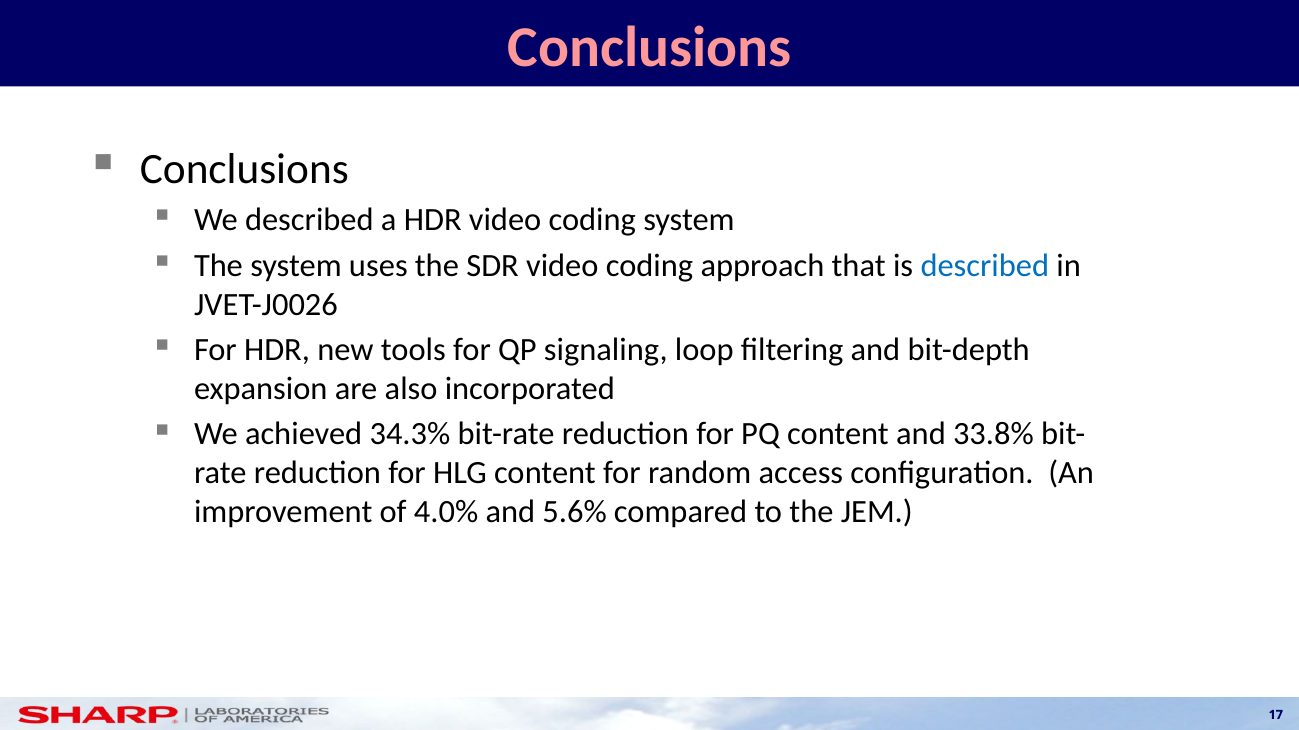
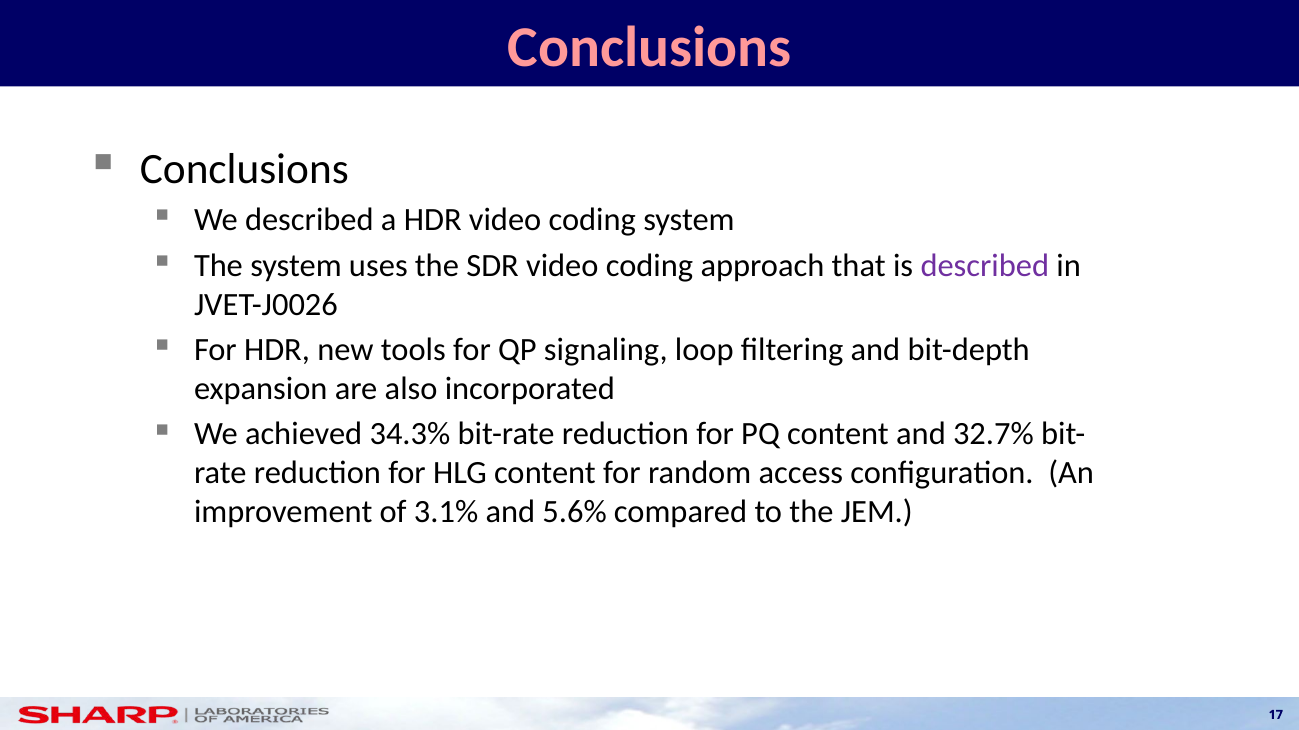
described at (985, 266) colour: blue -> purple
33.8%: 33.8% -> 32.7%
4.0%: 4.0% -> 3.1%
